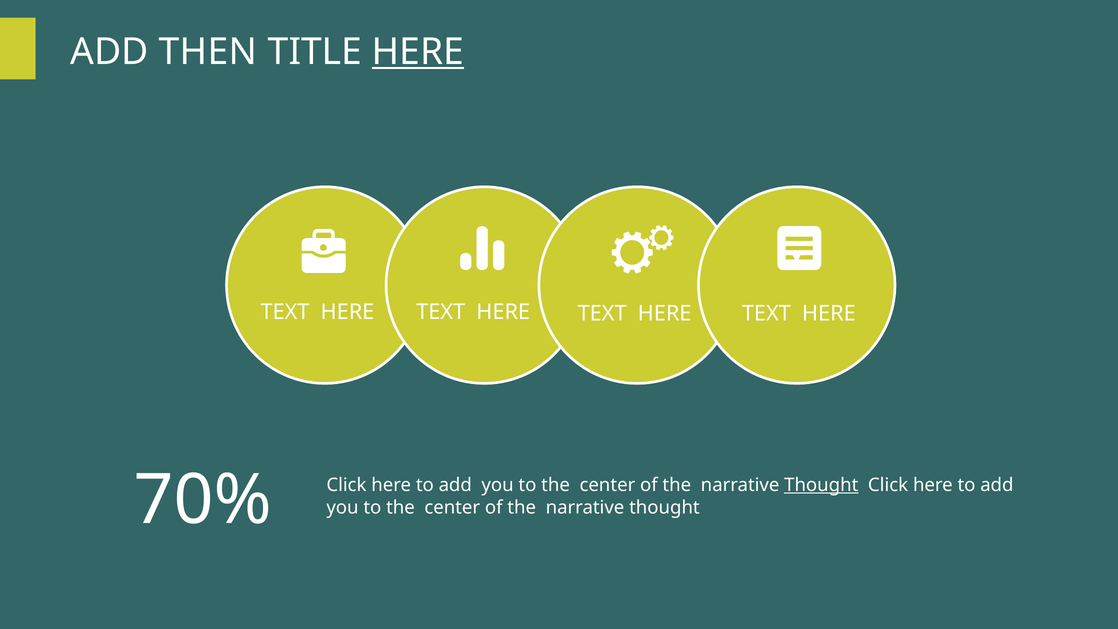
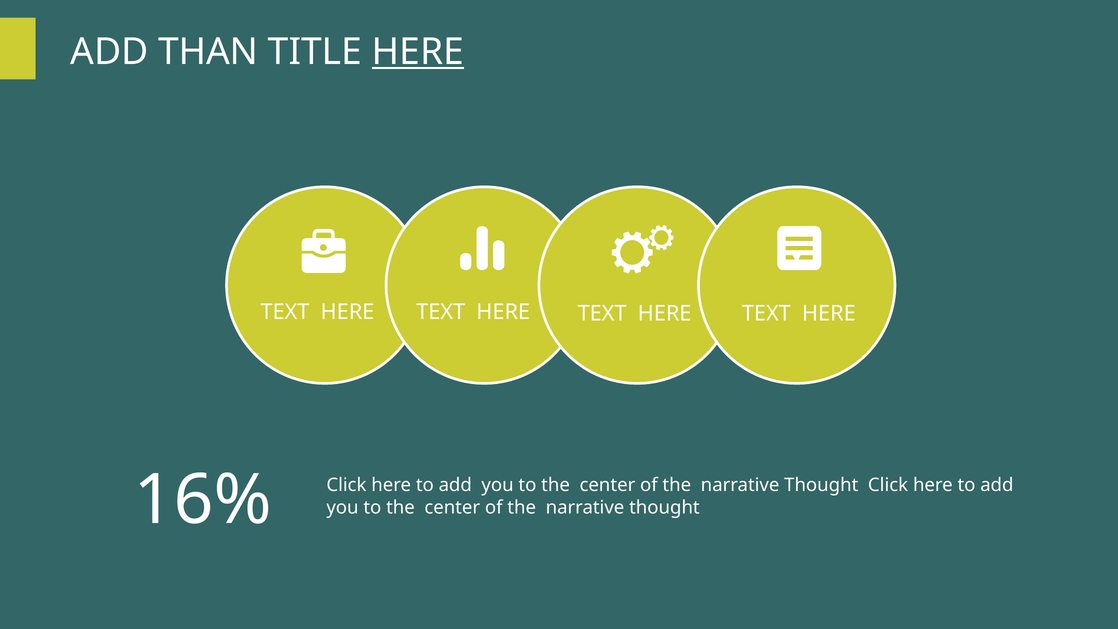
THEN: THEN -> THAN
70%: 70% -> 16%
Thought at (821, 485) underline: present -> none
